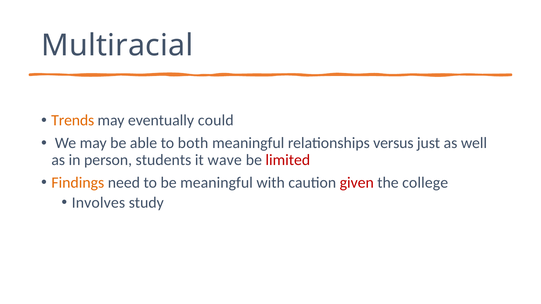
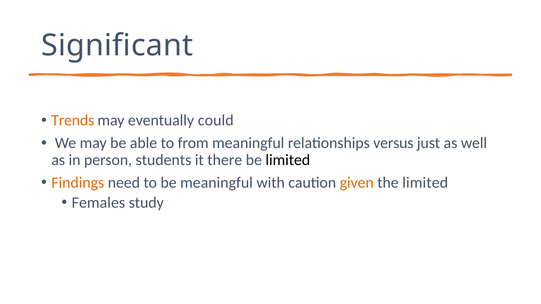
Multiracial: Multiracial -> Significant
both: both -> from
wave: wave -> there
limited at (288, 160) colour: red -> black
given colour: red -> orange
the college: college -> limited
Involves: Involves -> Females
